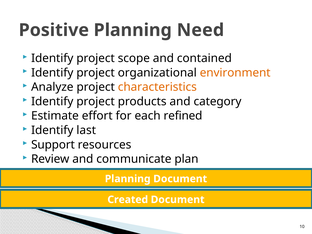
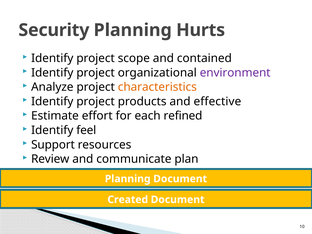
Positive: Positive -> Security
Need: Need -> Hurts
environment colour: orange -> purple
category: category -> effective
last: last -> feel
